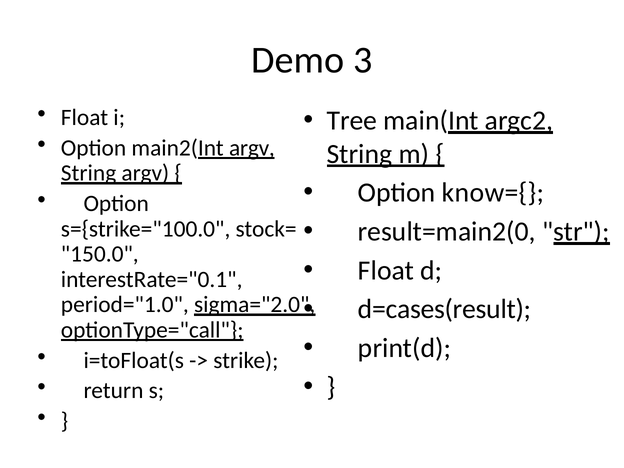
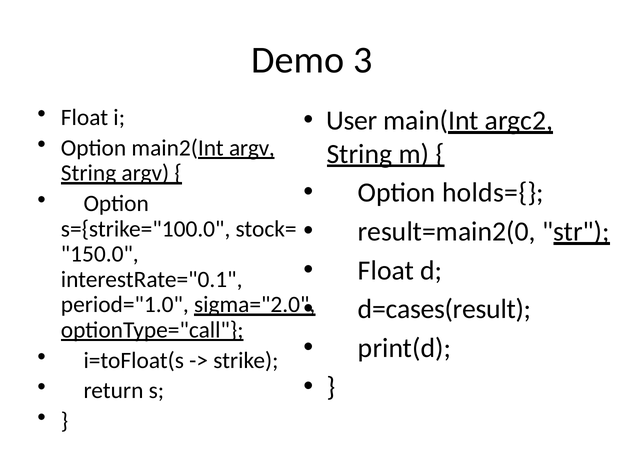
Tree: Tree -> User
know={: know={ -> holds={
